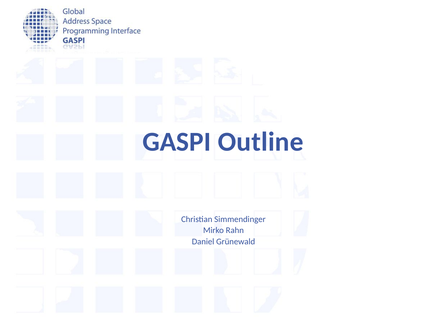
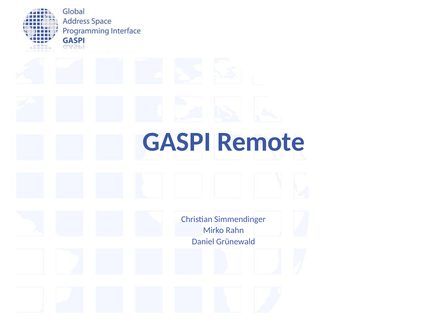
Outline: Outline -> Remote
